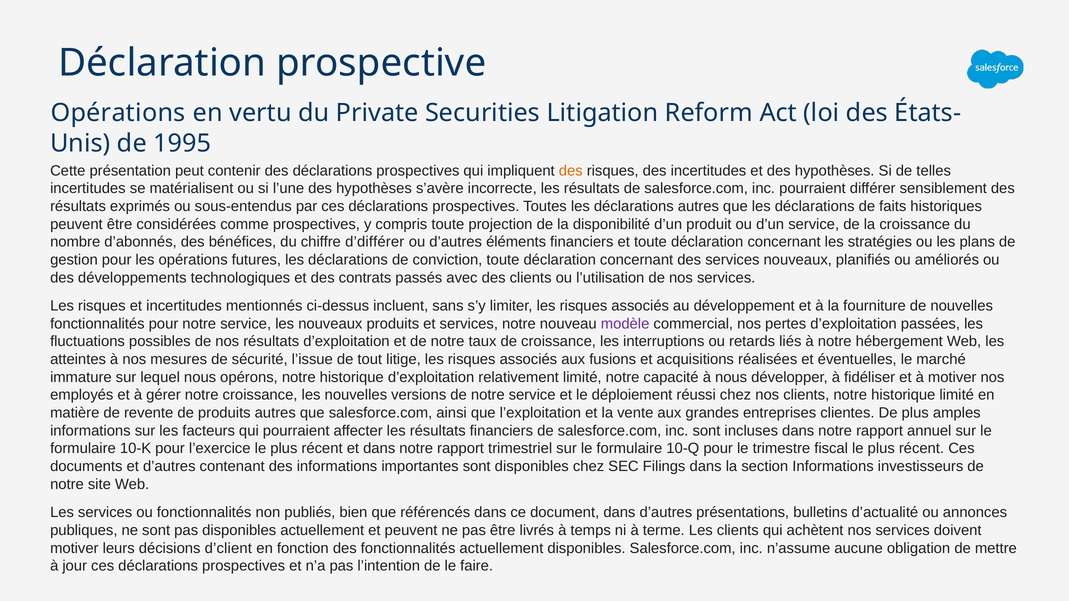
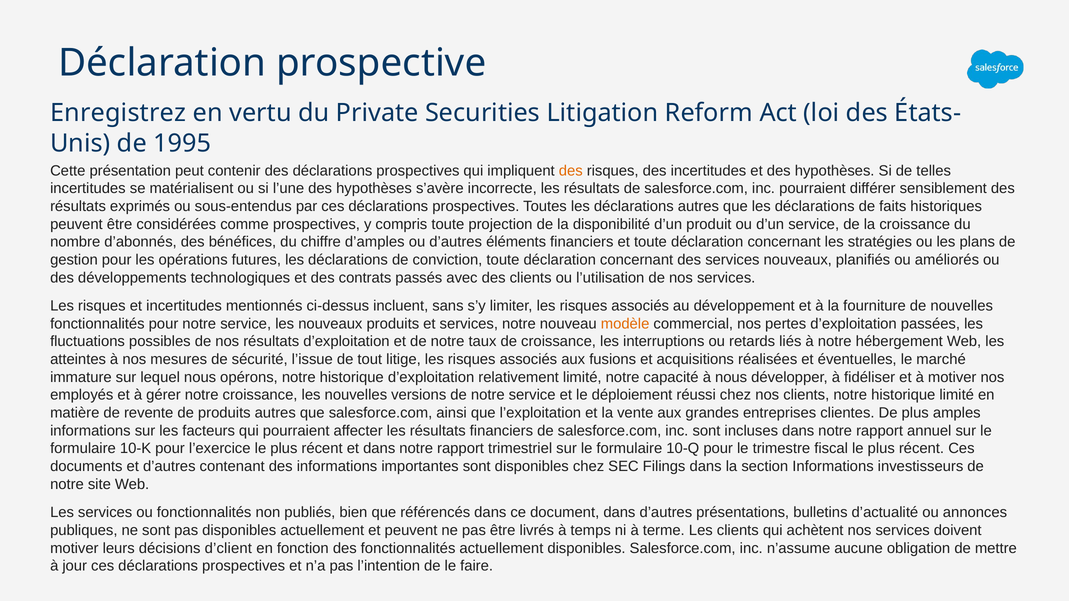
Opérations at (118, 113): Opérations -> Enregistrez
d’différer: d’différer -> d’amples
modèle colour: purple -> orange
